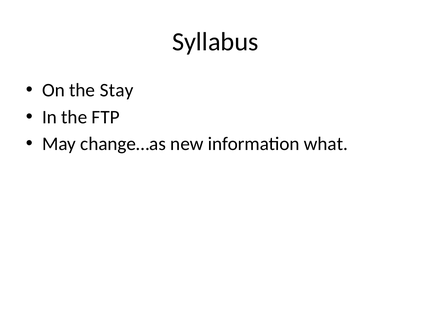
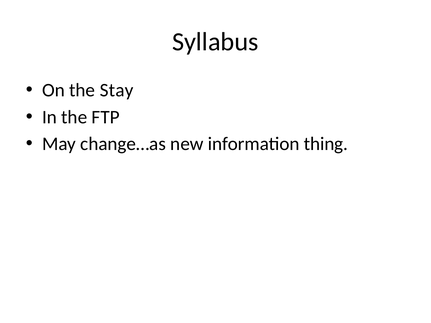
what: what -> thing
